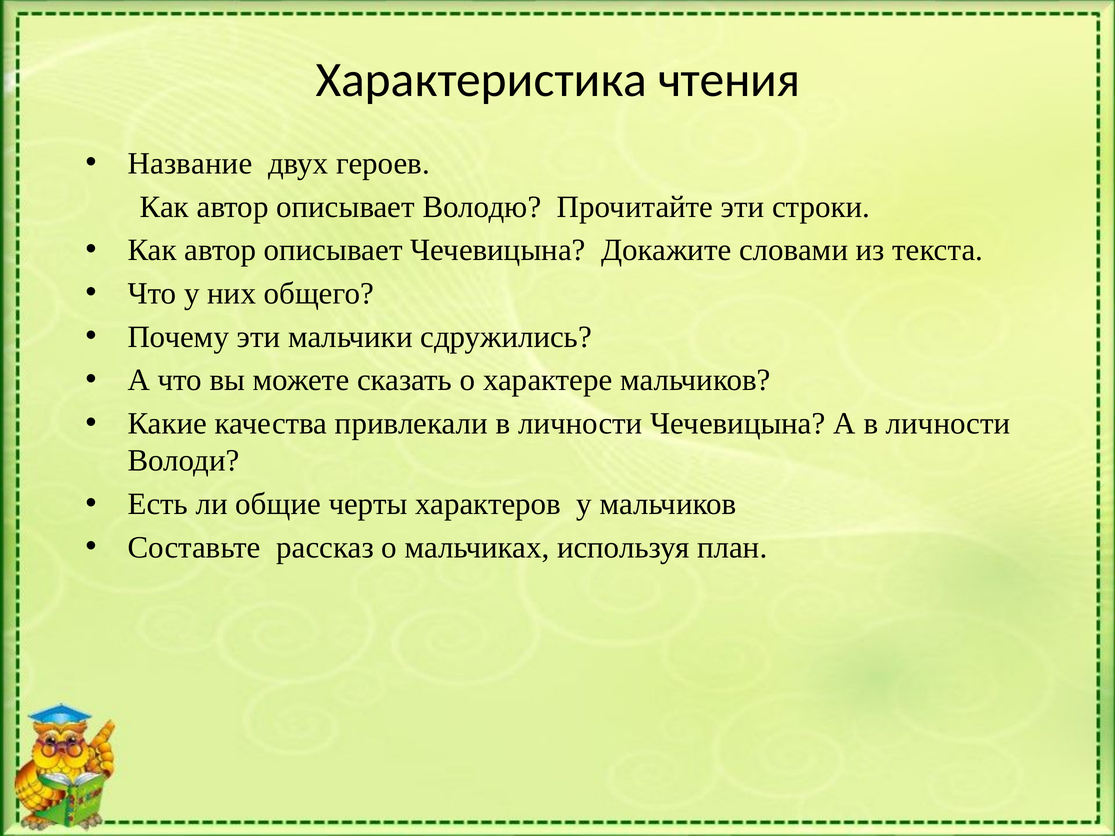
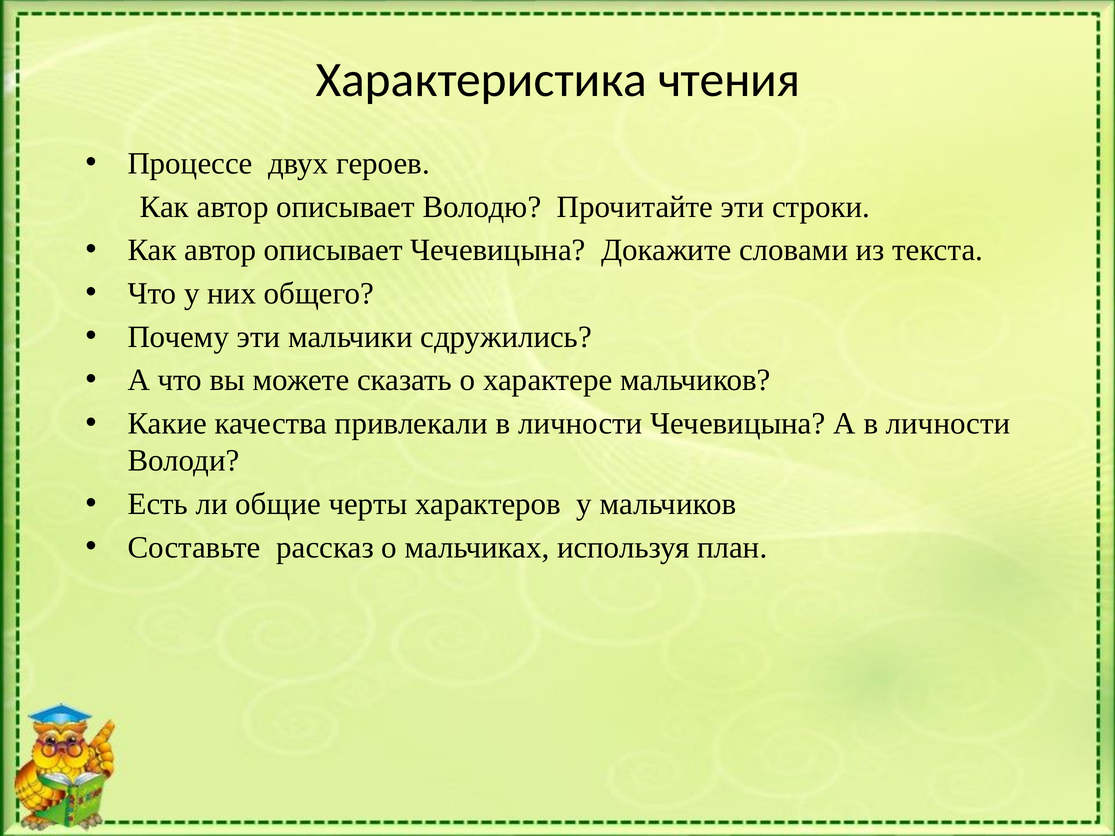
Название: Название -> Процессе
